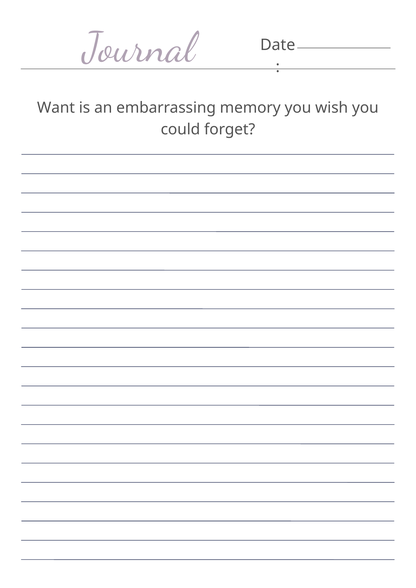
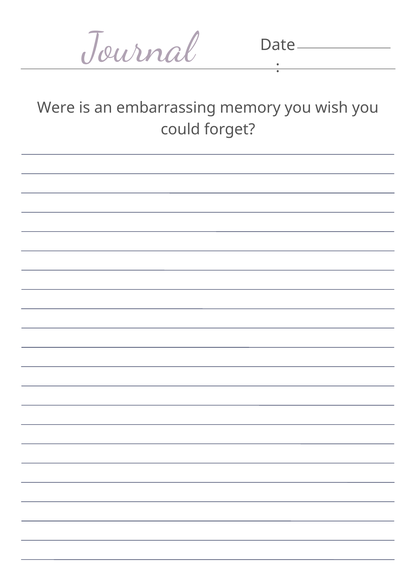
Want: Want -> Were
